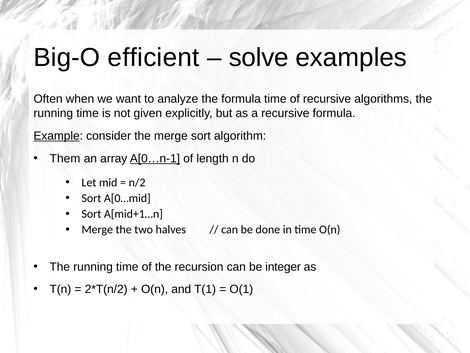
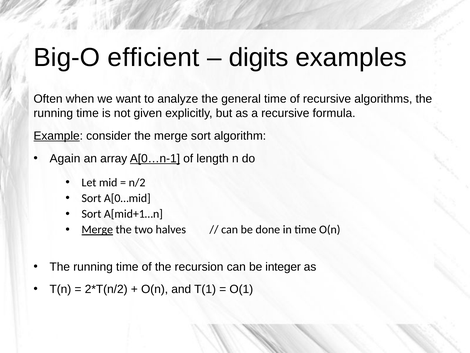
solve: solve -> digits
the formula: formula -> general
Them: Them -> Again
Merge at (97, 229) underline: none -> present
